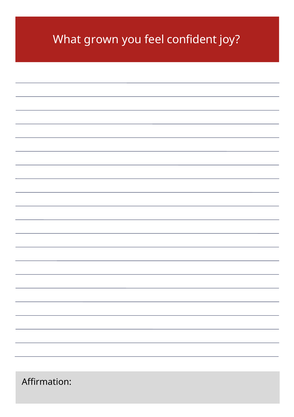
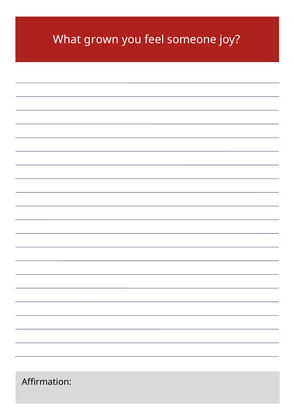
confident: confident -> someone
